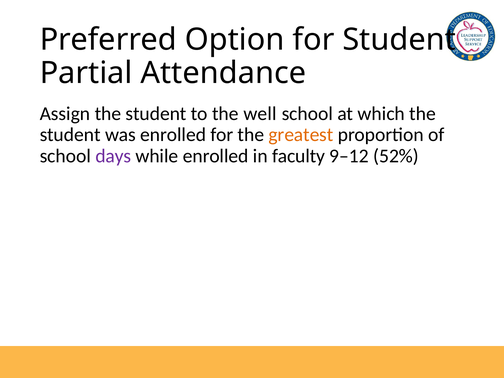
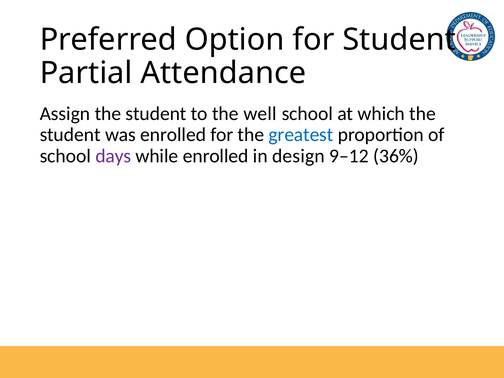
greatest colour: orange -> blue
faculty: faculty -> design
52%: 52% -> 36%
